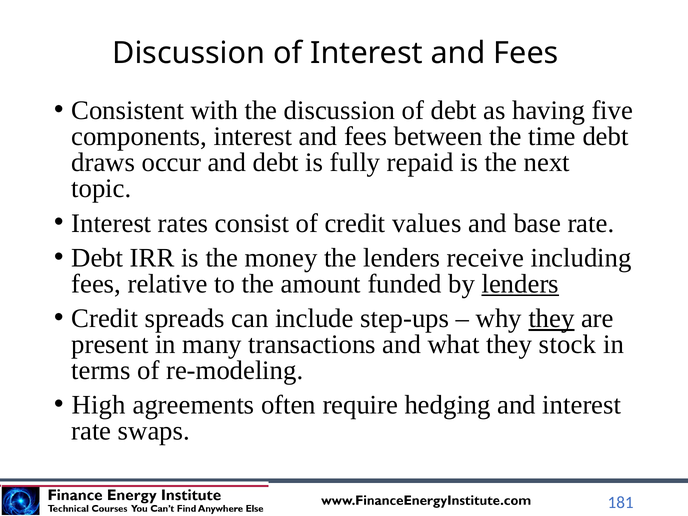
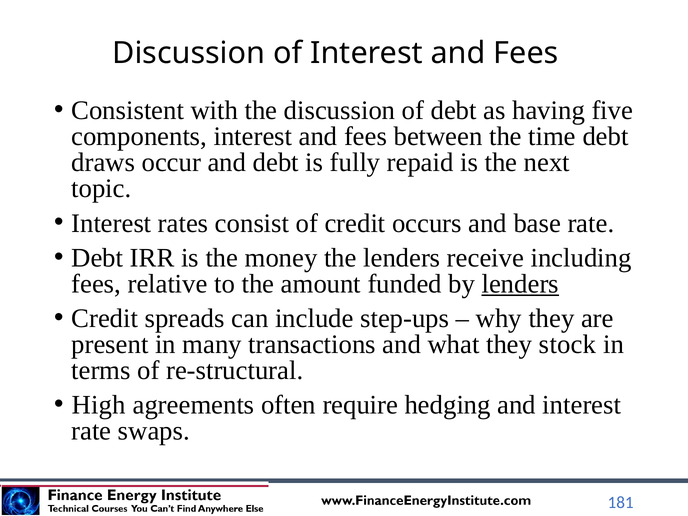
values: values -> occurs
they at (552, 318) underline: present -> none
re-modeling: re-modeling -> re-structural
